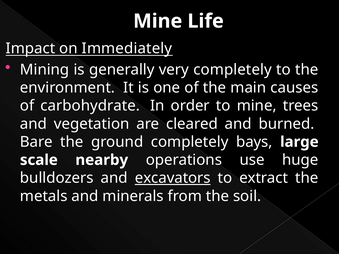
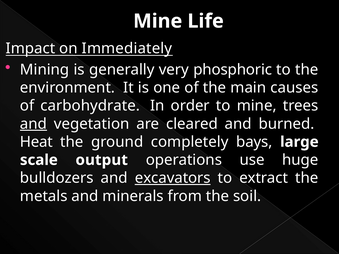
very completely: completely -> phosphoric
and at (33, 124) underline: none -> present
Bare: Bare -> Heat
nearby: nearby -> output
